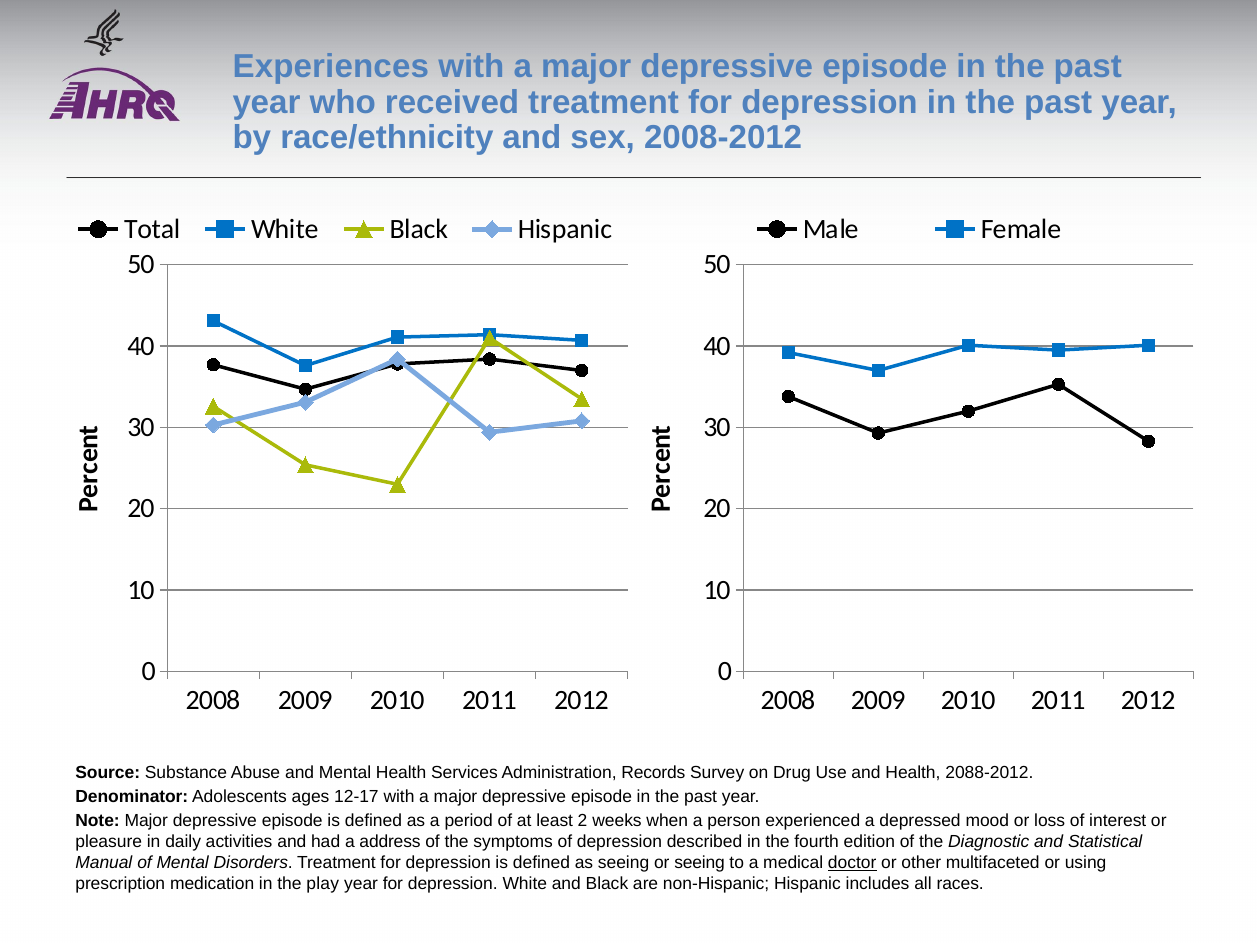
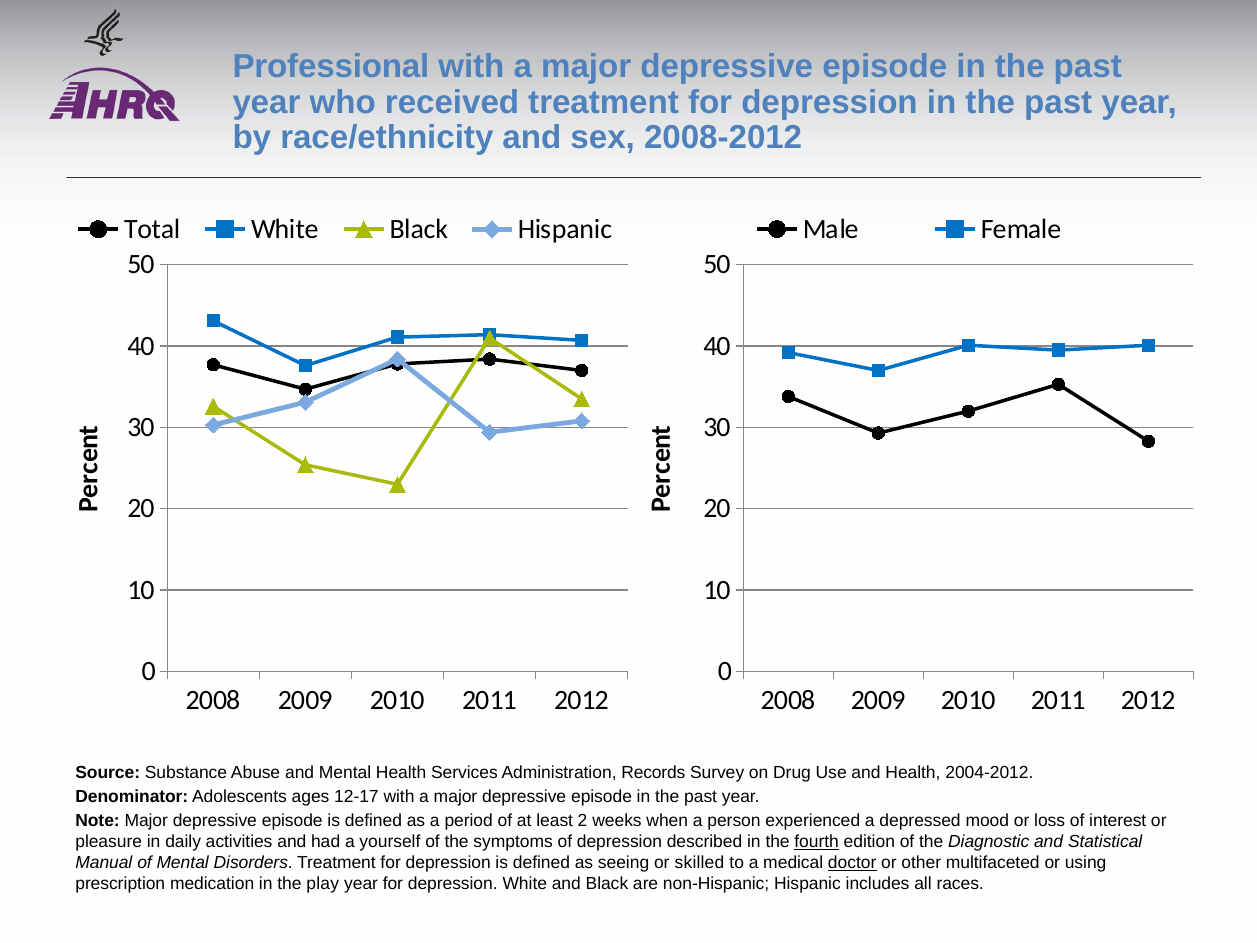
Experiences: Experiences -> Professional
2088-2012: 2088-2012 -> 2004-2012
address: address -> yourself
fourth underline: none -> present
or seeing: seeing -> skilled
